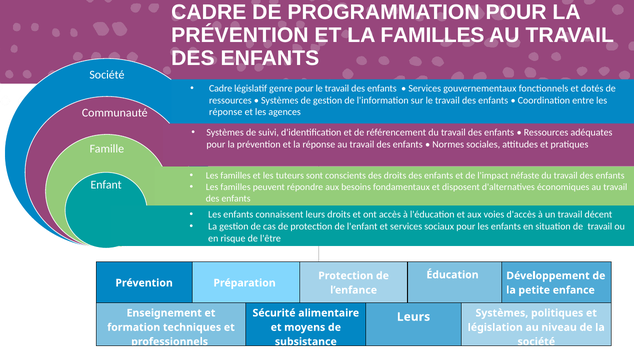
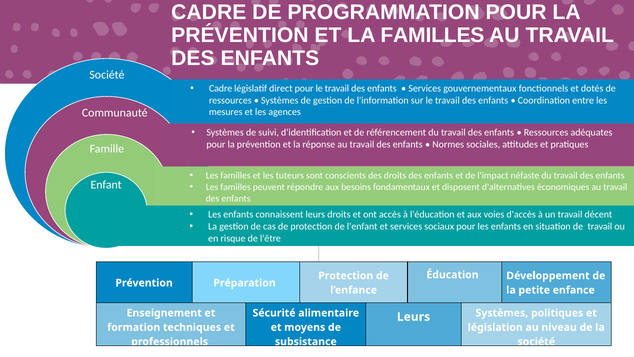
genre: genre -> direct
réponse at (226, 112): réponse -> mesures
